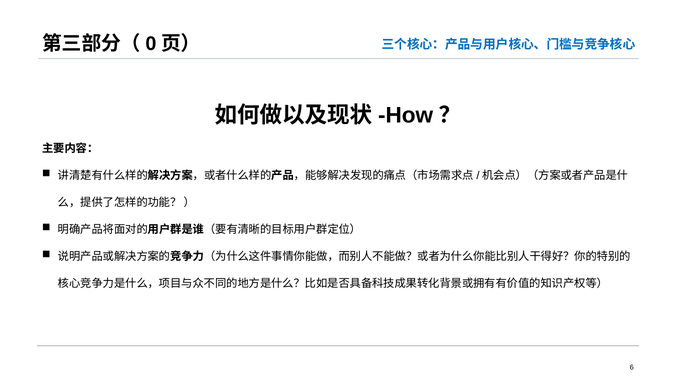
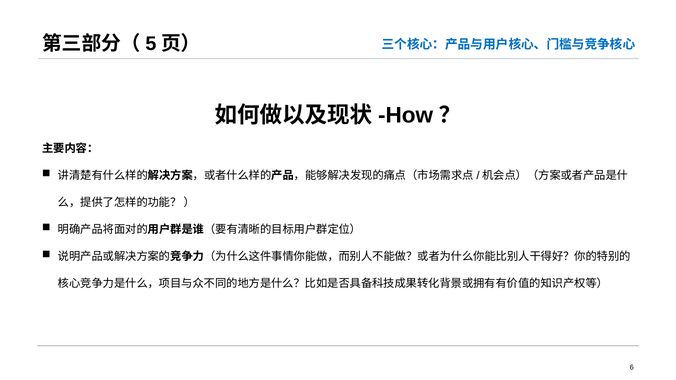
0: 0 -> 5
